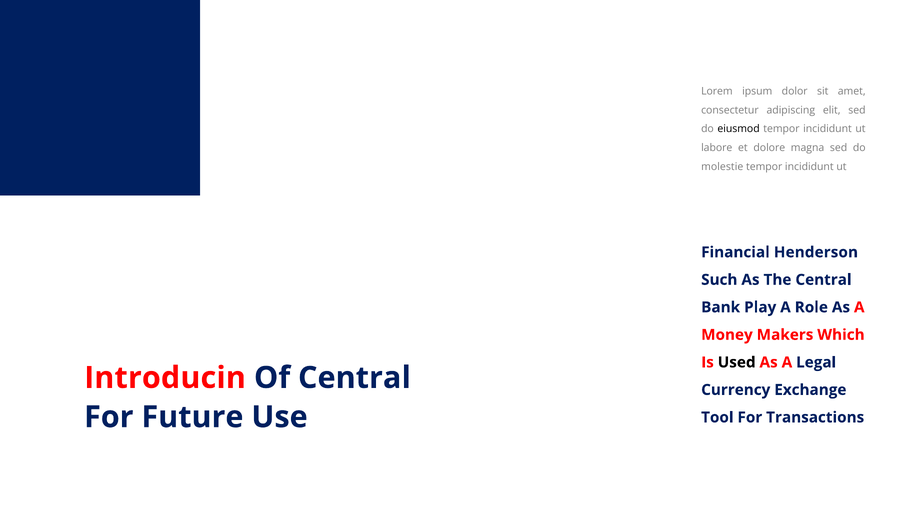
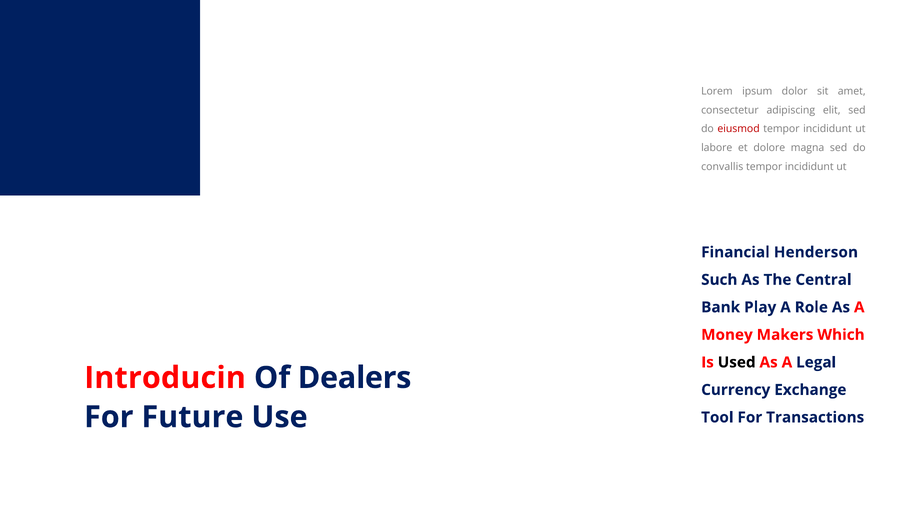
eiusmod colour: black -> red
molestie: molestie -> convallis
Of Central: Central -> Dealers
